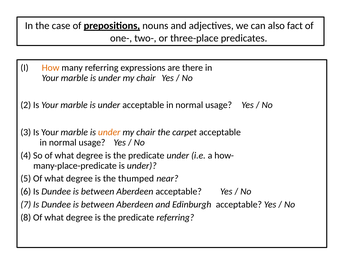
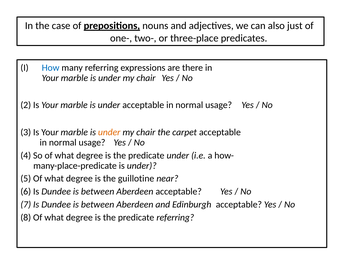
fact: fact -> just
How colour: orange -> blue
thumped: thumped -> guillotine
